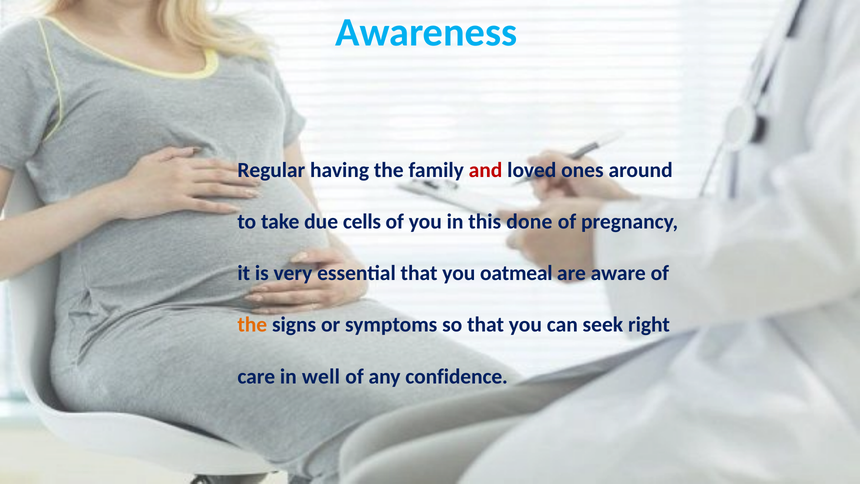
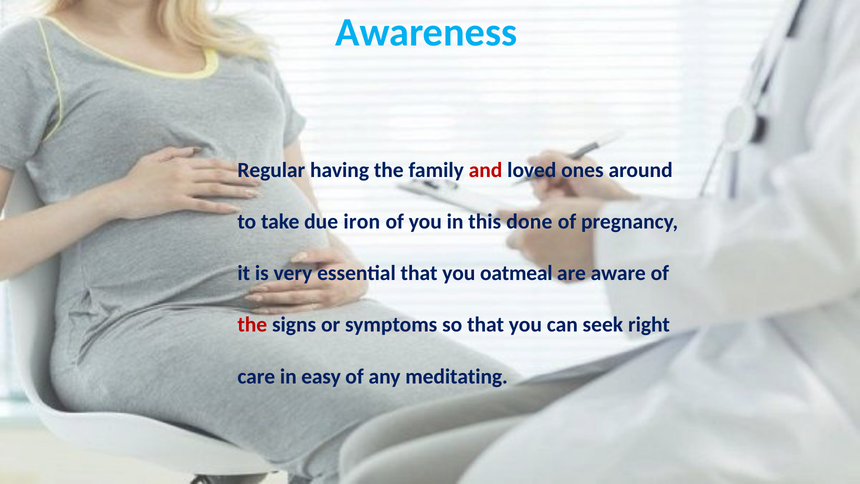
cells: cells -> iron
the at (252, 325) colour: orange -> red
well: well -> easy
confidence: confidence -> meditating
